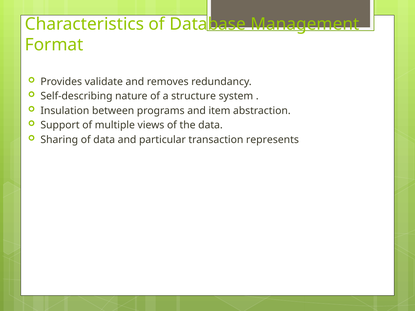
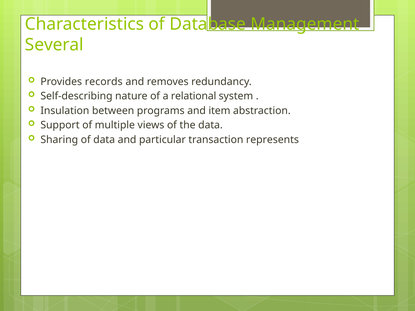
Format: Format -> Several
validate: validate -> records
structure: structure -> relational
